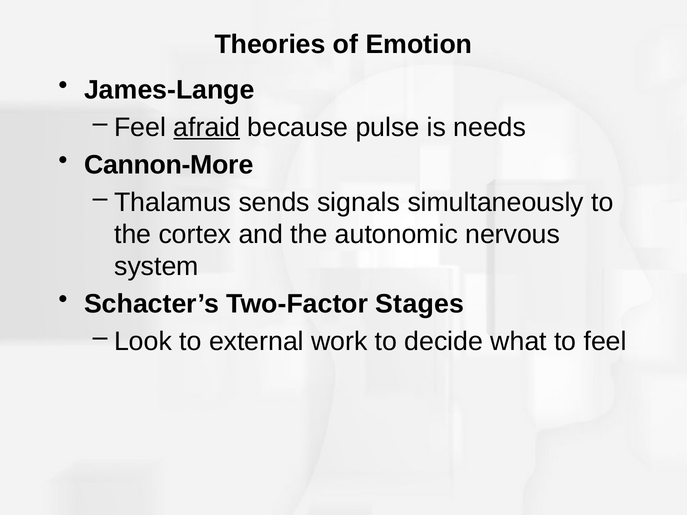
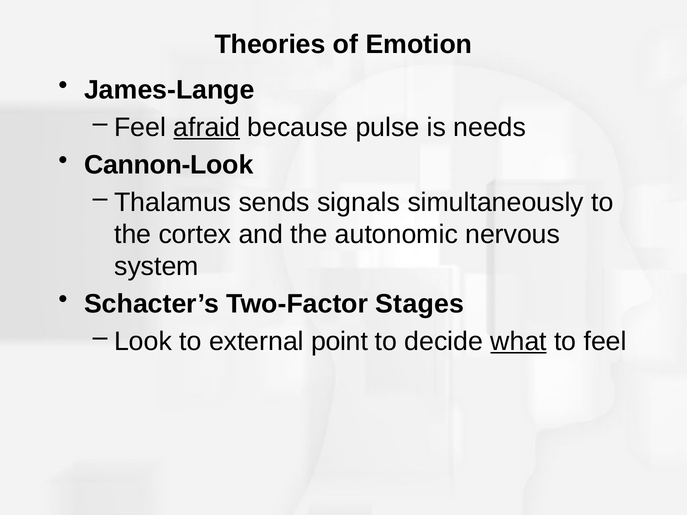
Cannon-More: Cannon-More -> Cannon-Look
work: work -> point
what underline: none -> present
